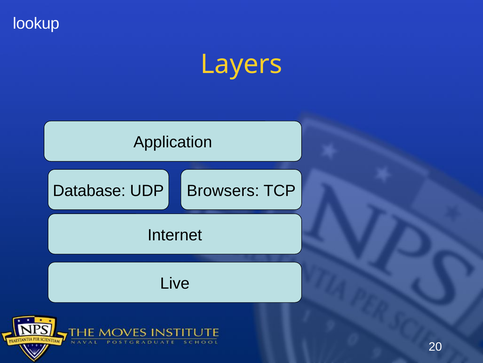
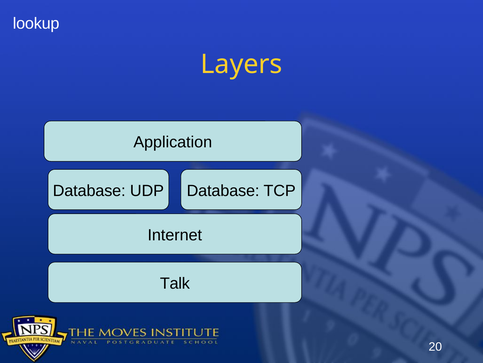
UDP Browsers: Browsers -> Database
Live: Live -> Talk
